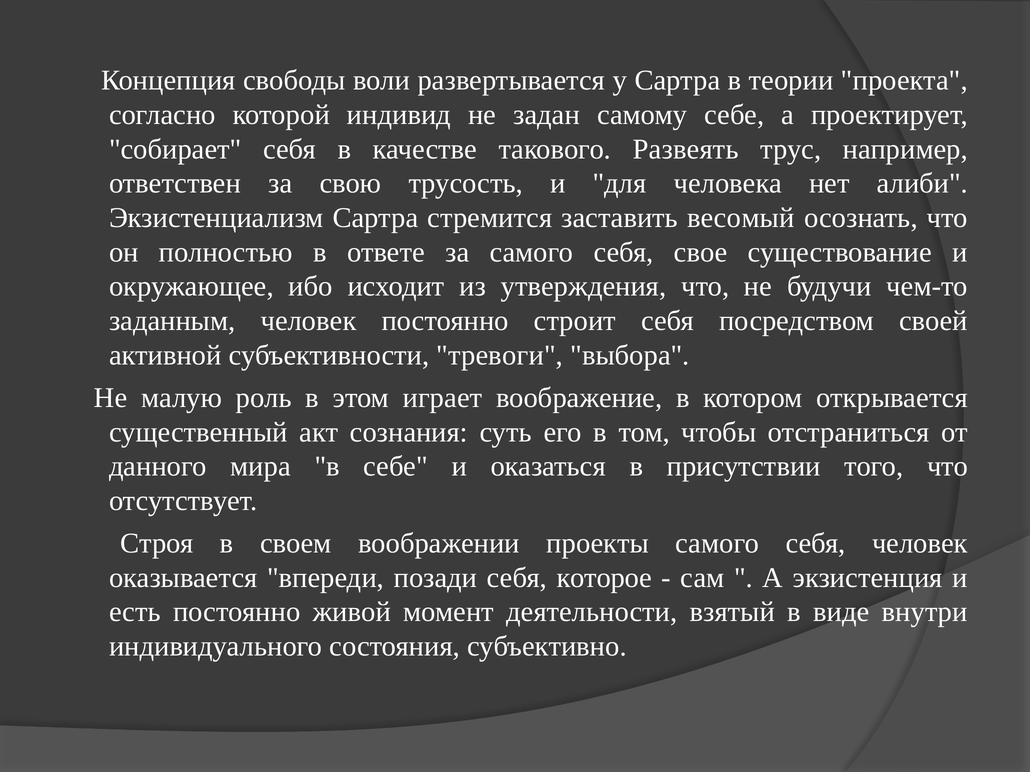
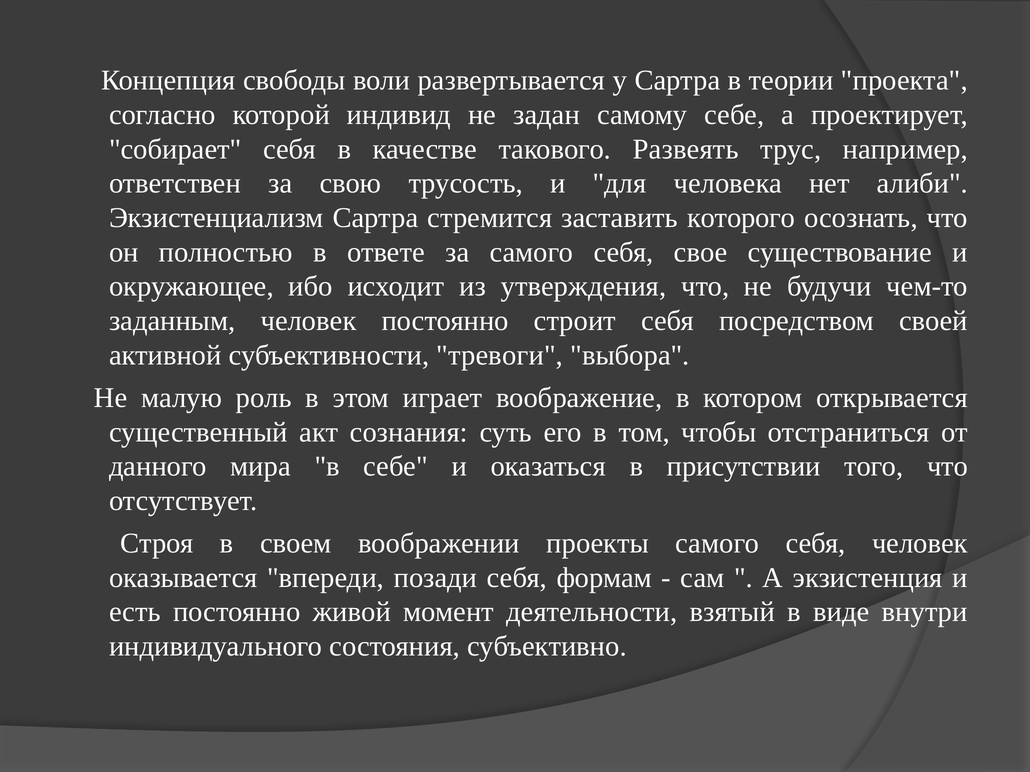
весомый: весомый -> которого
которое: которое -> формам
